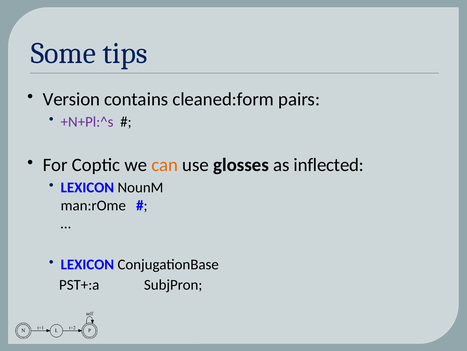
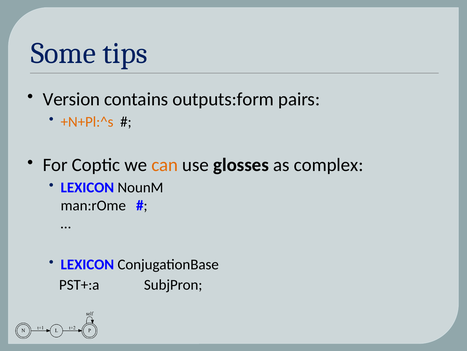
cleaned:form: cleaned:form -> outputs:form
+N+Pl:^s colour: purple -> orange
inflected: inflected -> complex
